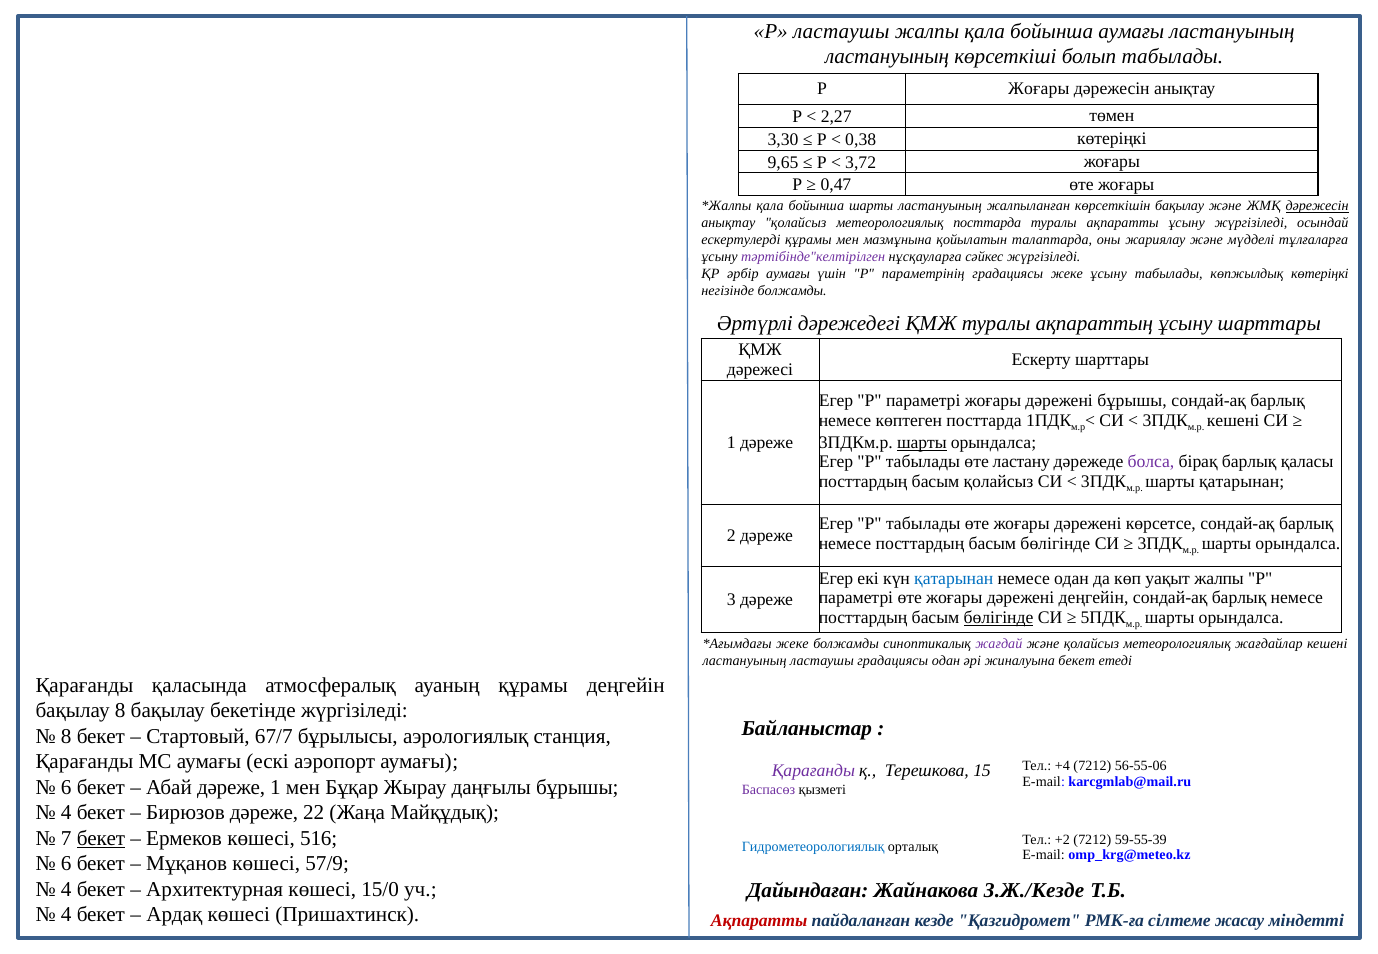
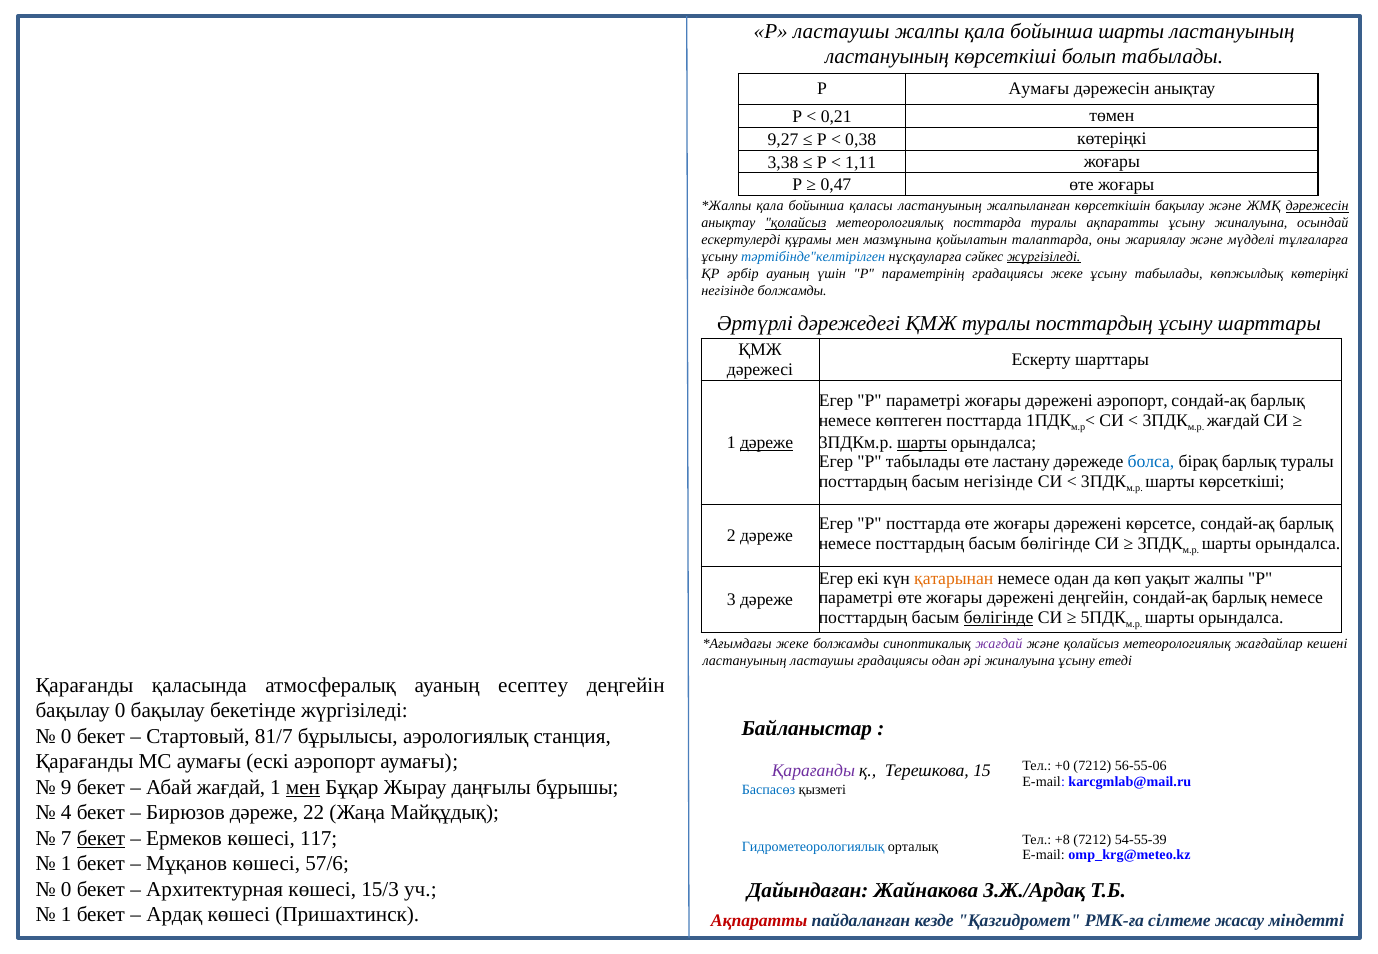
бойынша аумағы: аумағы -> шарты
Р Жоғары: Жоғары -> Аумағы
2,27: 2,27 -> 0,21
3,30: 3,30 -> 9,27
9,65: 9,65 -> 3,38
3,72: 3,72 -> 1,11
бойынша шарты: шарты -> қаласы
қолайсыз at (796, 223) underline: none -> present
ұсыну жүргізіледі: жүргізіледі -> жиналуына
тәртібінде"келтірілген colour: purple -> blue
жүргізіледі at (1044, 257) underline: none -> present
әрбір аумағы: аумағы -> ауаның
ҚМЖ туралы ақпараттың: ақпараттың -> посттардың
дәрежені бұрышы: бұрышы -> аэропорт
кешені at (1233, 420): кешені -> жағдай
дәреже at (767, 443) underline: none -> present
болса colour: purple -> blue
барлық қаласы: қаласы -> туралы
басым қолайсыз: қолайсыз -> негізінде
шарты қатарынан: қатарынан -> көрсеткіші
Р табылады: табылады -> посттарда
қатарынан at (954, 579) colour: blue -> orange
жиналуына бекет: бекет -> ұсыну
ауаның құрамы: құрамы -> есептеу
бақылау 8: 8 -> 0
8 at (66, 736): 8 -> 0
67/7: 67/7 -> 81/7
+4: +4 -> +0
6 at (66, 787): 6 -> 9
Абай дәреже: дәреже -> жағдай
мен at (303, 787) underline: none -> present
Баспасөз colour: purple -> blue
516: 516 -> 117
+2: +2 -> +8
59-55-39: 59-55-39 -> 54-55-39
6 at (66, 864): 6 -> 1
57/9: 57/9 -> 57/6
4 at (66, 889): 4 -> 0
15/0: 15/0 -> 15/3
З.Ж./Кезде: З.Ж./Кезде -> З.Ж./Ардақ
4 at (66, 914): 4 -> 1
